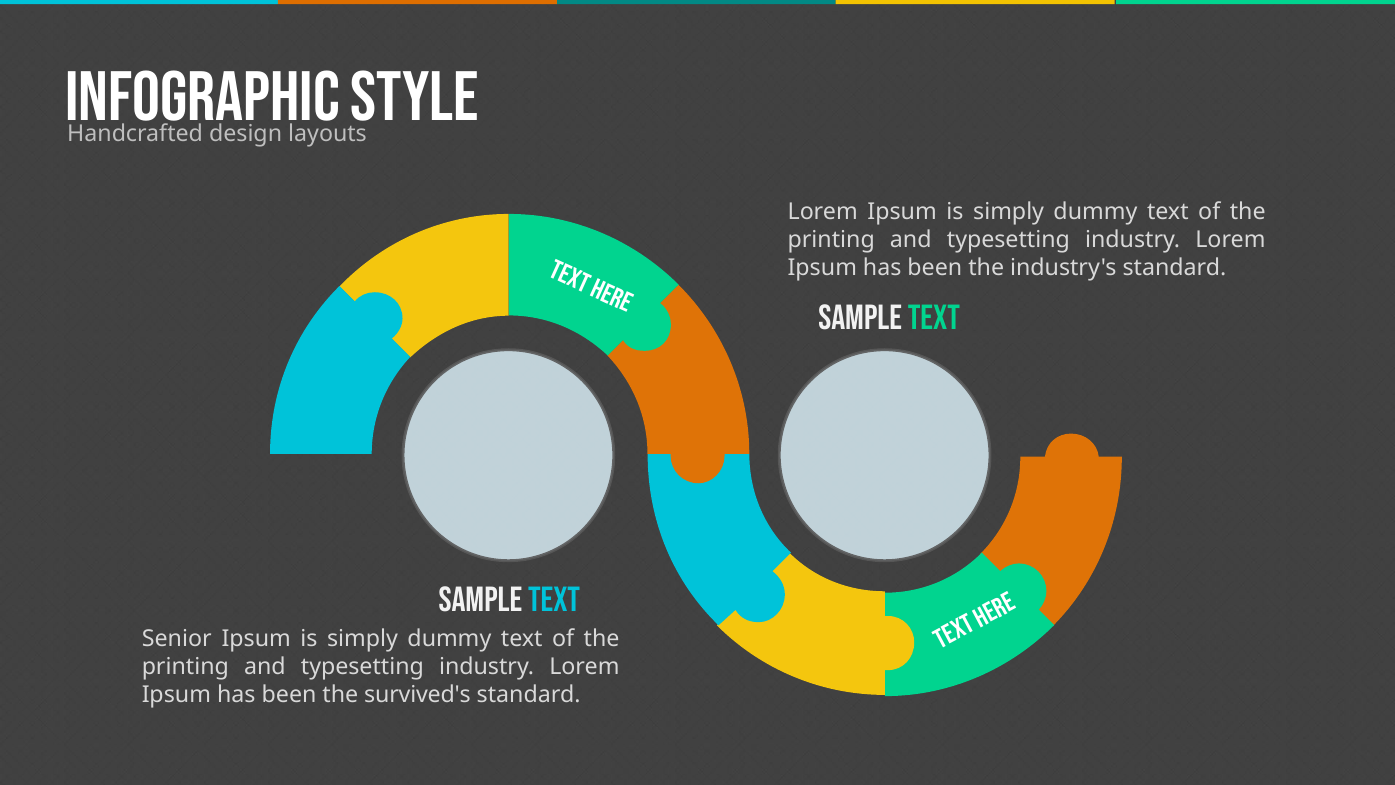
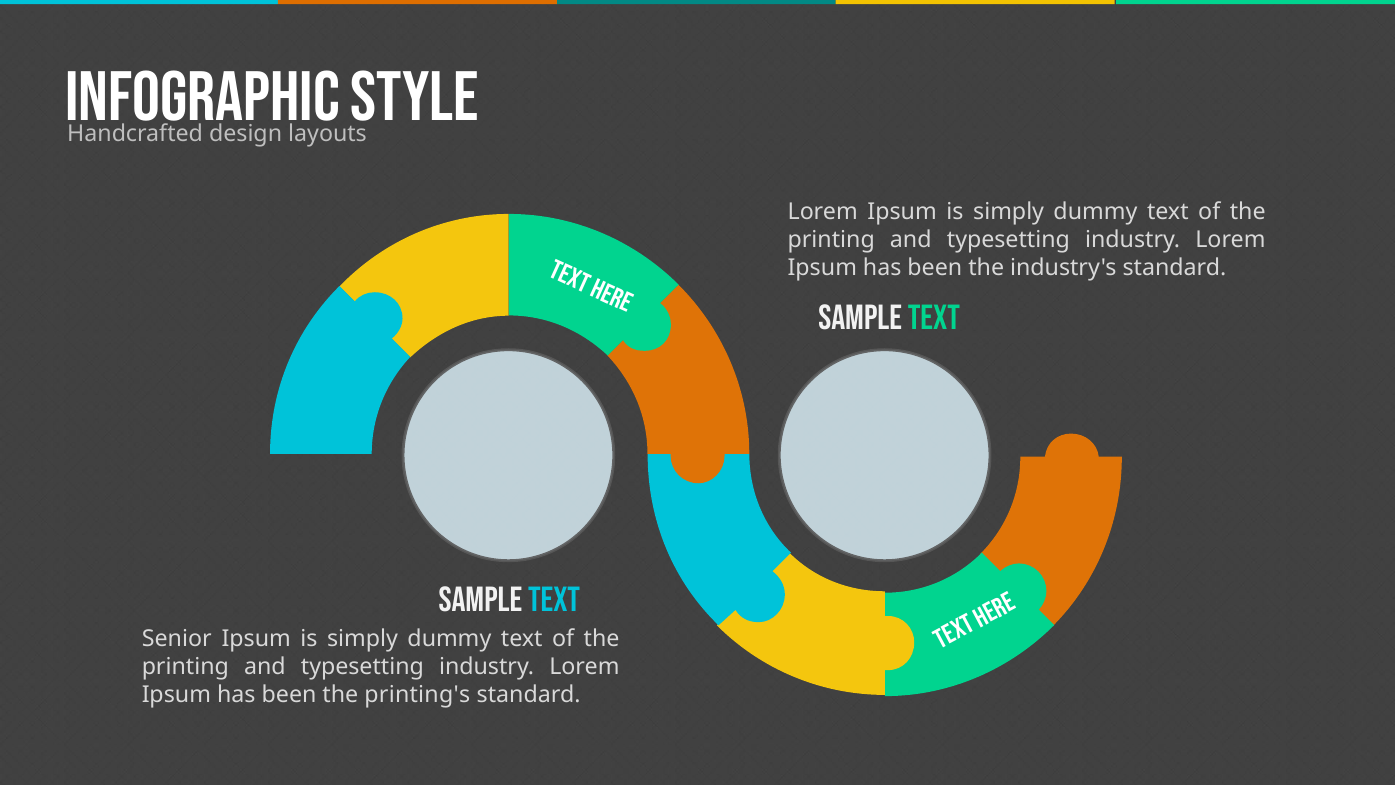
survived's: survived's -> printing's
